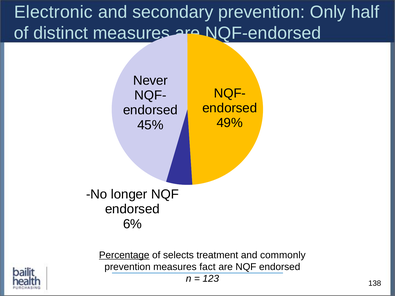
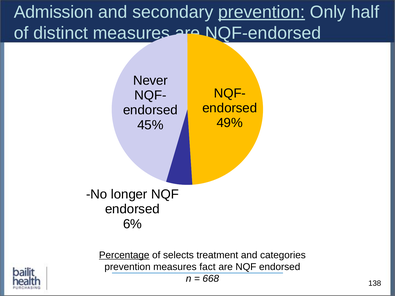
Electronic: Electronic -> Admission
prevention at (262, 12) underline: none -> present
commonly: commonly -> categories
123: 123 -> 668
